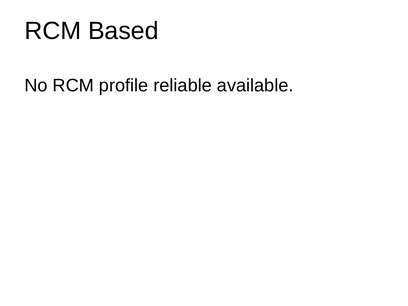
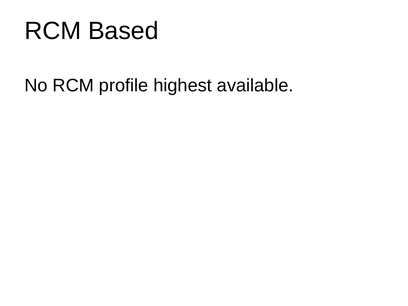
reliable: reliable -> highest
